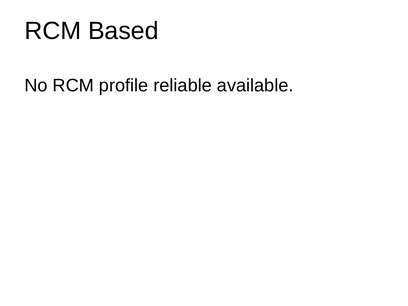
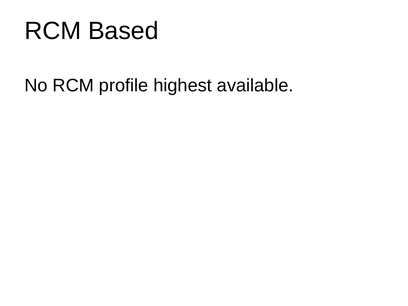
reliable: reliable -> highest
